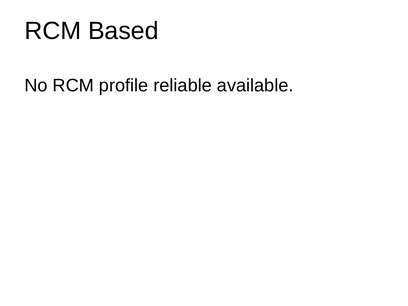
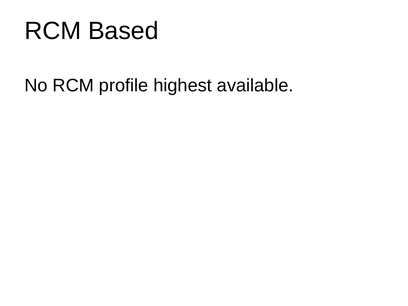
reliable: reliable -> highest
